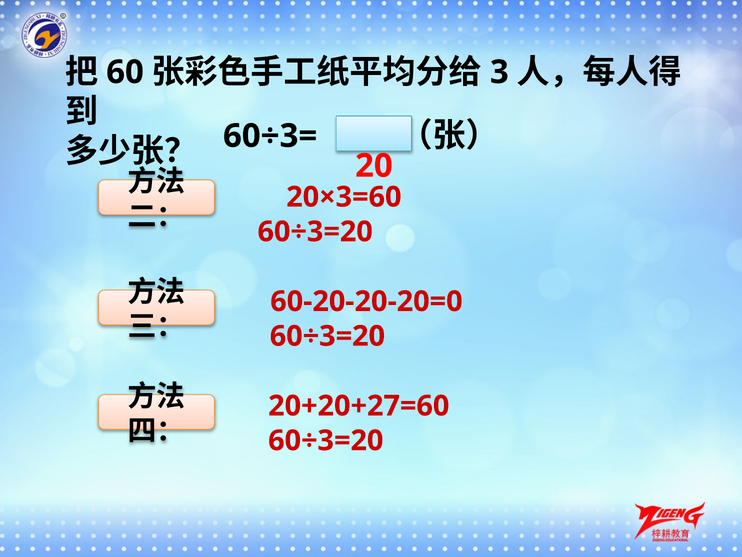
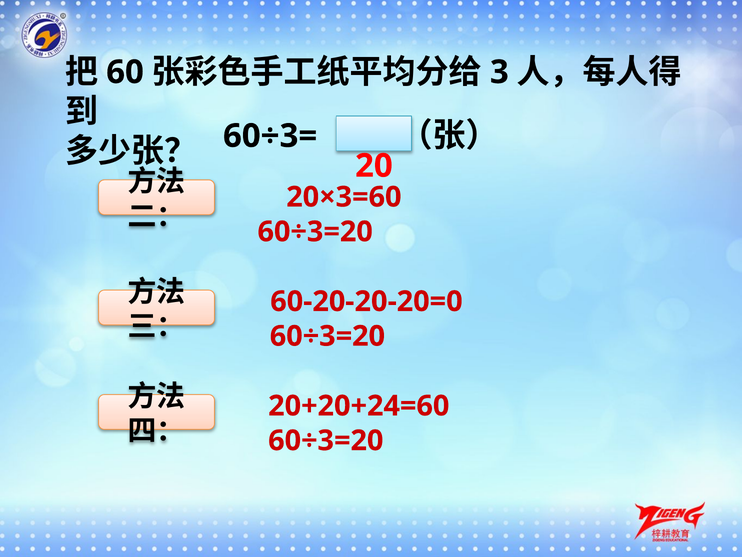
20+20+27=60: 20+20+27=60 -> 20+20+24=60
